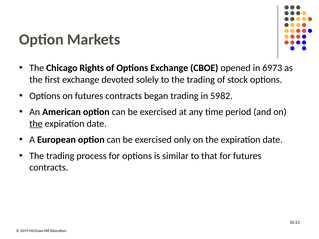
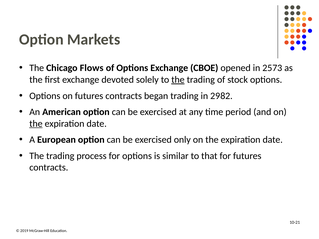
Rights: Rights -> Flows
69: 69 -> 25
the at (178, 80) underline: none -> present
59: 59 -> 29
